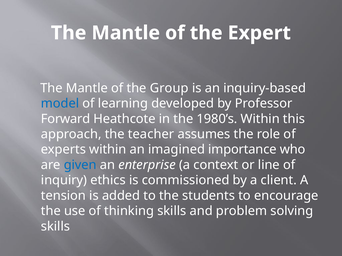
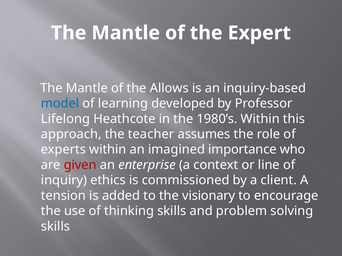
Group: Group -> Allows
Forward: Forward -> Lifelong
given colour: blue -> red
students: students -> visionary
